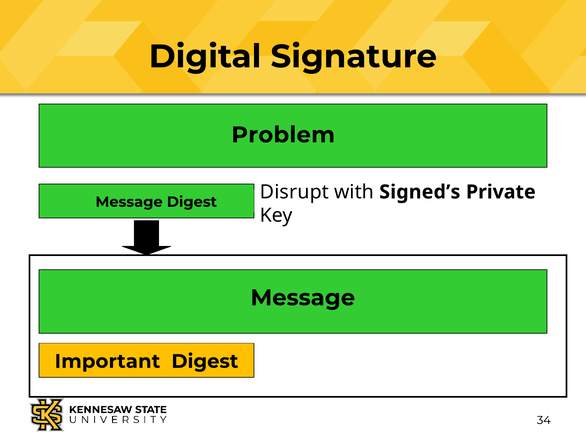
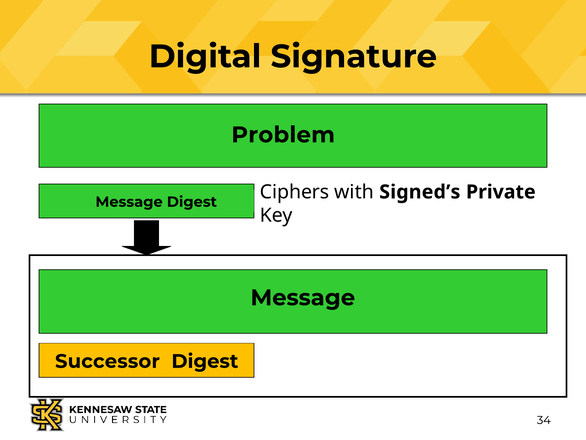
Disrupt: Disrupt -> Ciphers
Important: Important -> Successor
